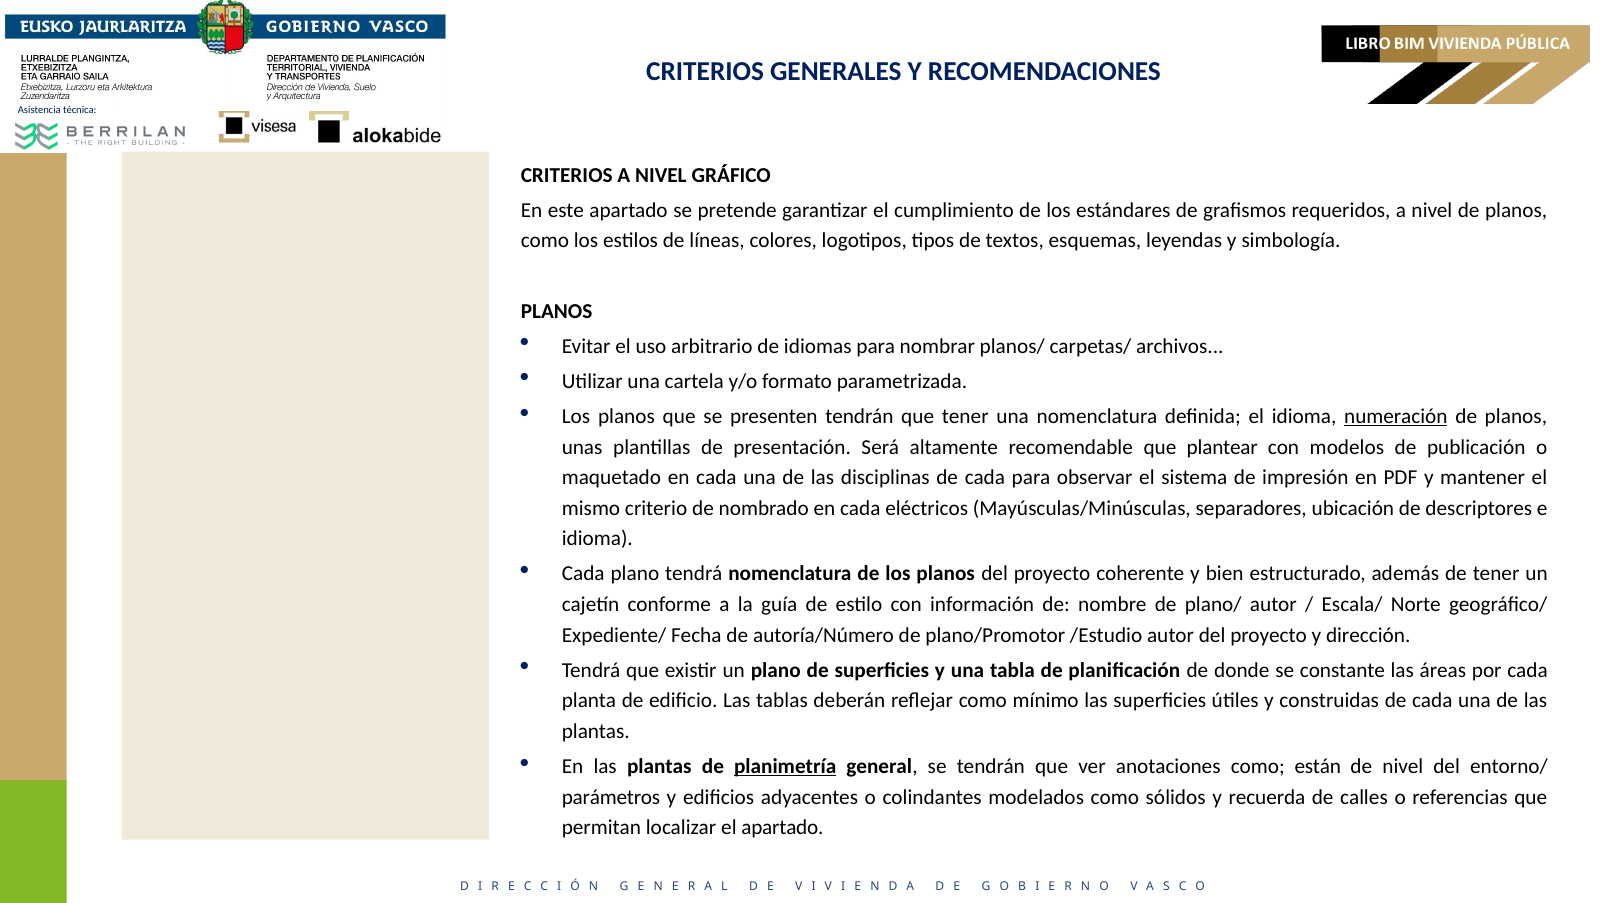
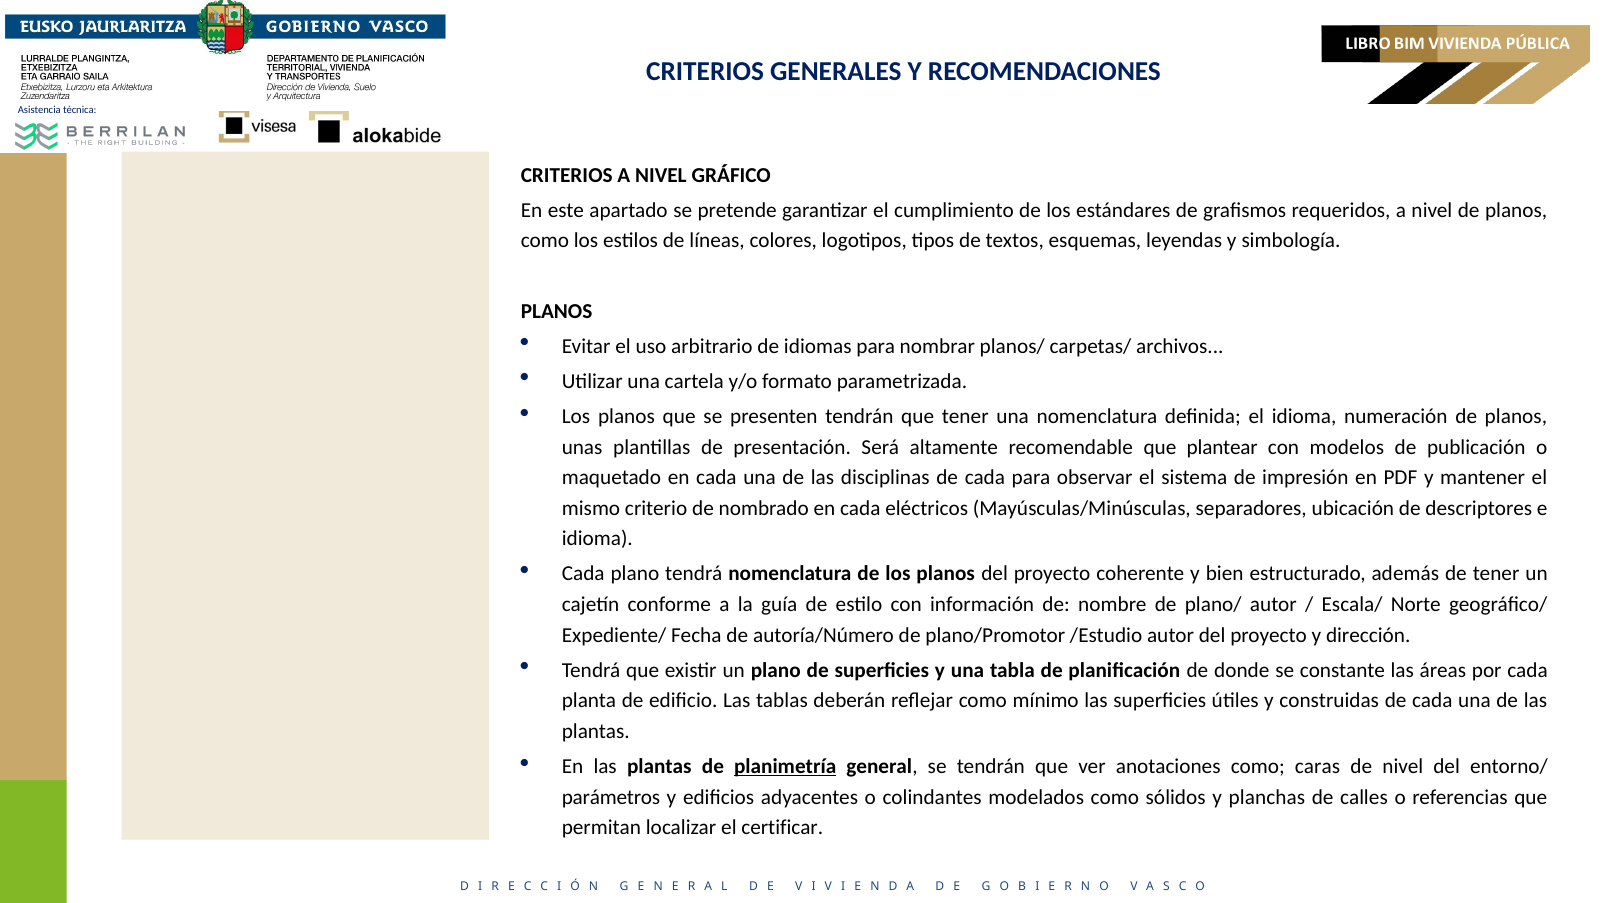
numeración underline: present -> none
están: están -> caras
recuerda: recuerda -> planchas
el apartado: apartado -> certificar
